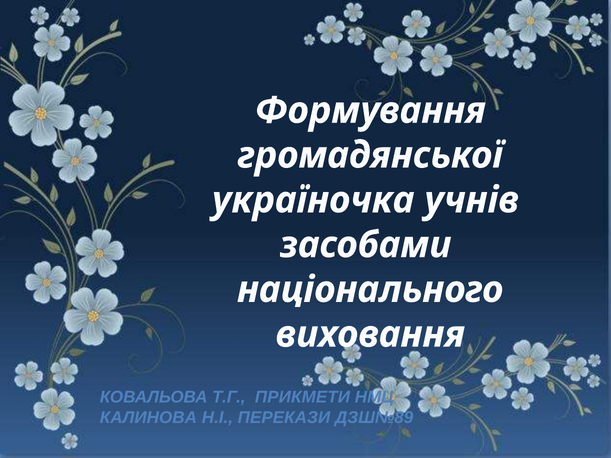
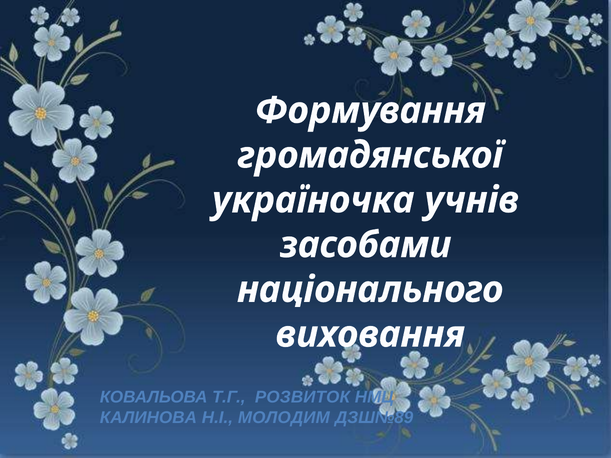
ПРИКМЕТИ: ПРИКМЕТИ -> РОЗВИТОК
ПЕРЕКАЗИ: ПЕРЕКАЗИ -> МОЛОДИМ
